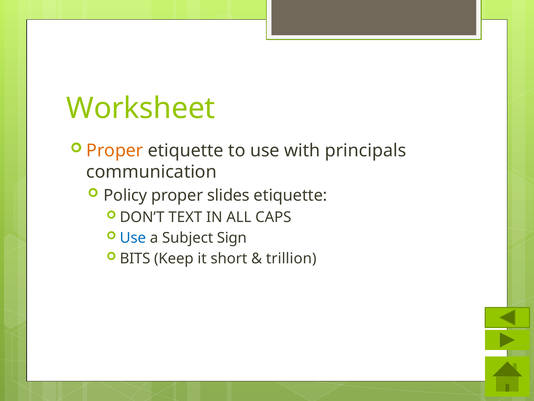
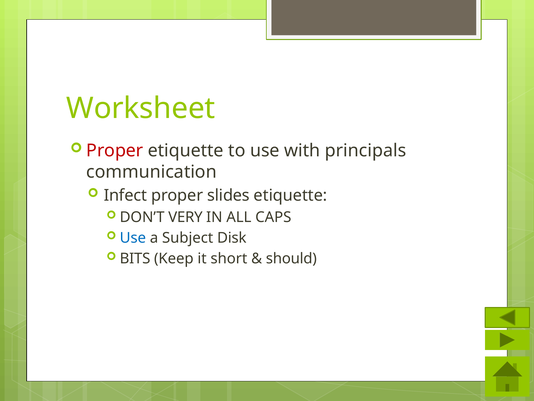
Proper at (115, 150) colour: orange -> red
Policy: Policy -> Infect
TEXT: TEXT -> VERY
Sign: Sign -> Disk
trillion: trillion -> should
